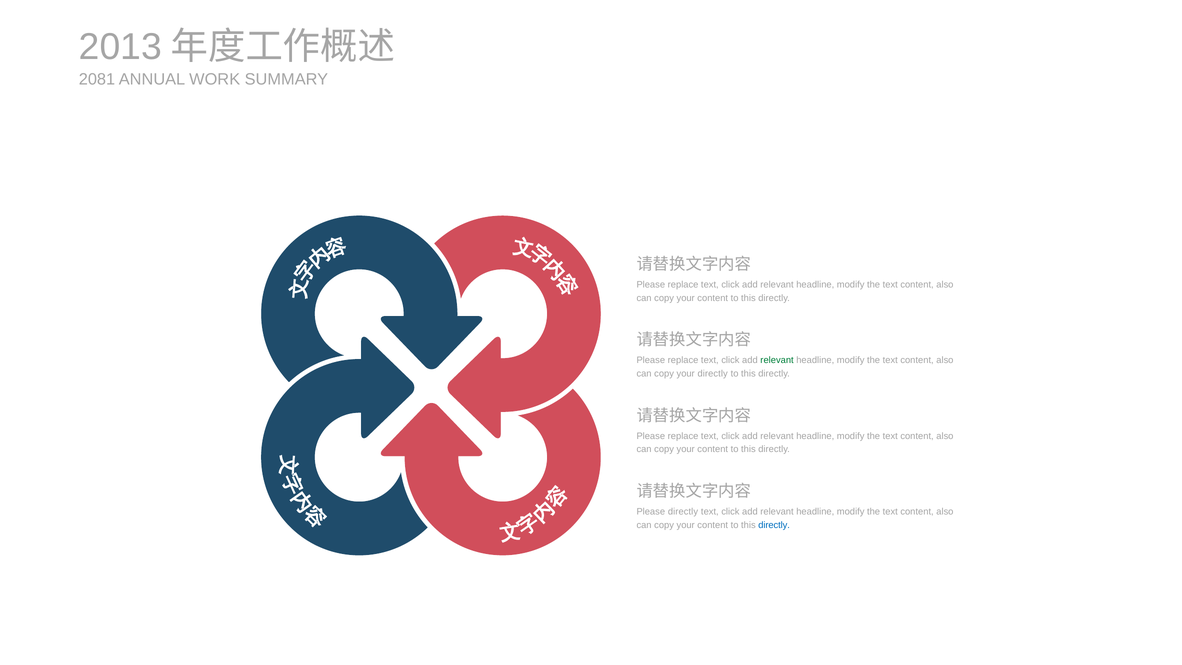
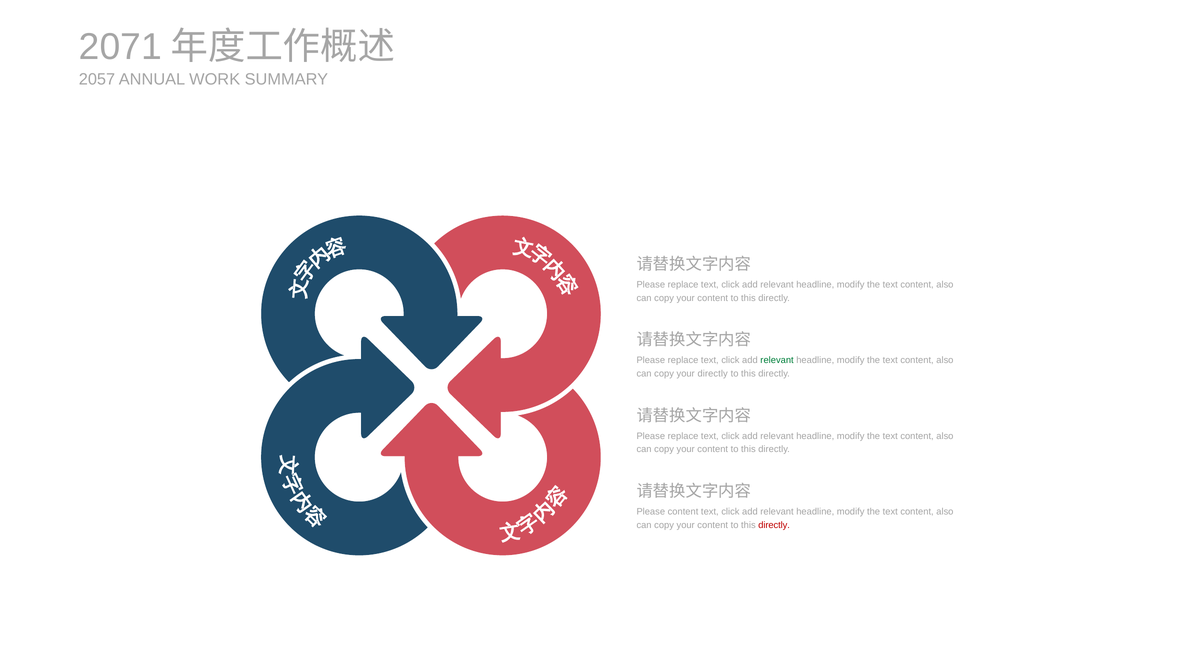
2013: 2013 -> 2071
2081: 2081 -> 2057
Please directly: directly -> content
directly at (774, 525) colour: blue -> red
